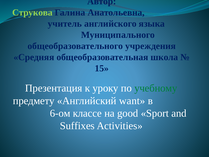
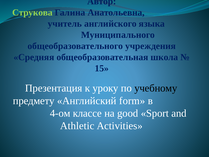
учебному colour: green -> black
want: want -> form
6-ом: 6-ом -> 4-ом
Suffixes: Suffixes -> Athletic
